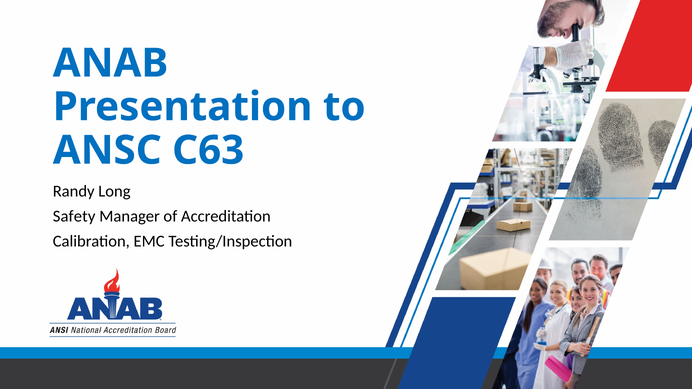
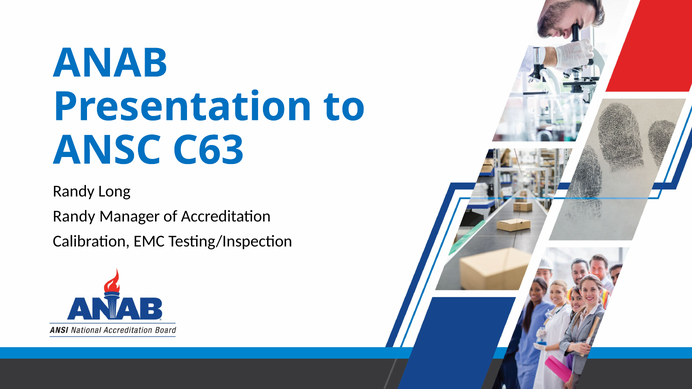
Safety at (74, 216): Safety -> Randy
